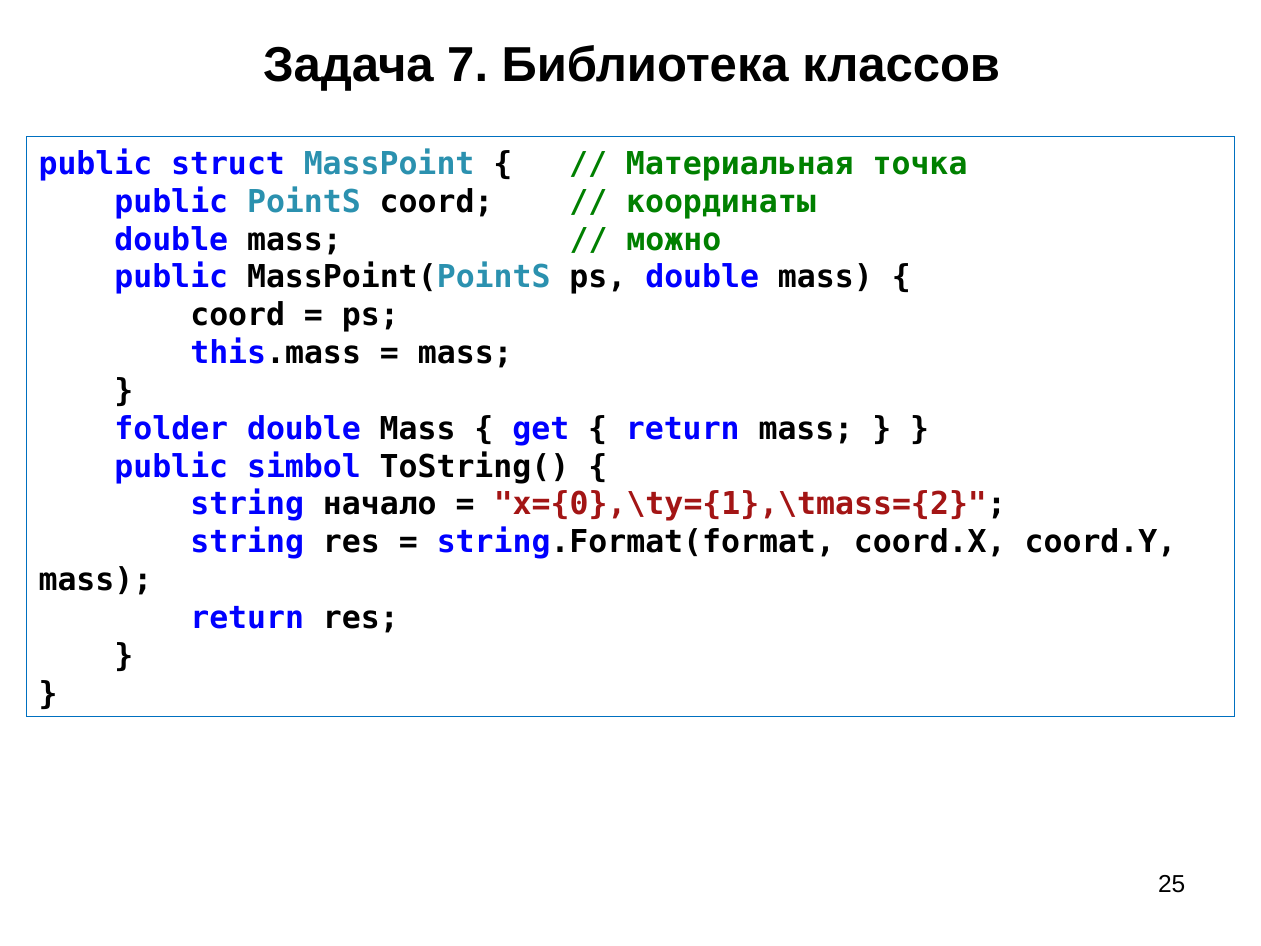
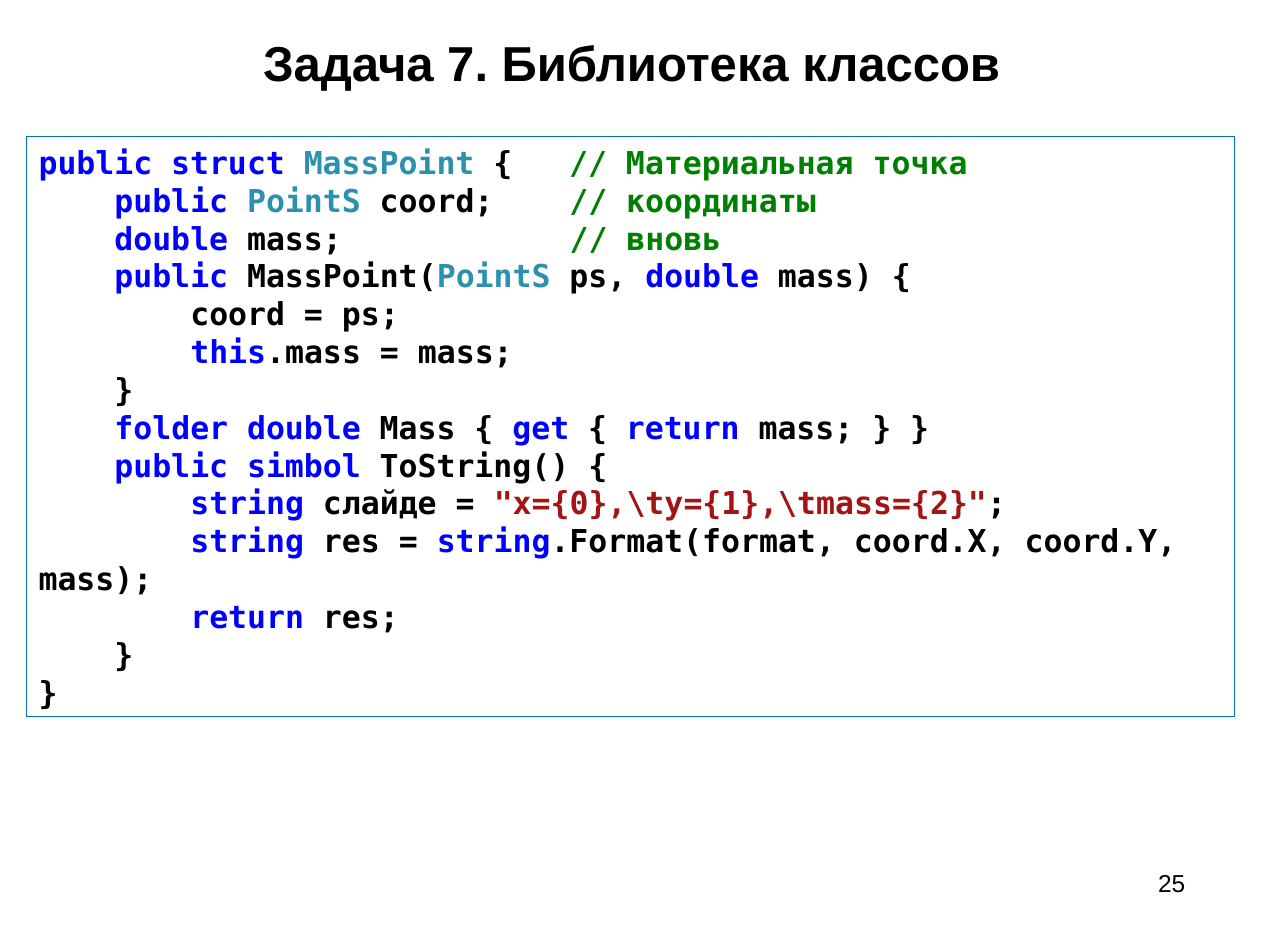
можно: можно -> вновь
начало: начало -> слайде
